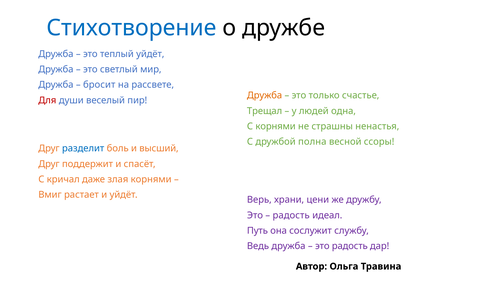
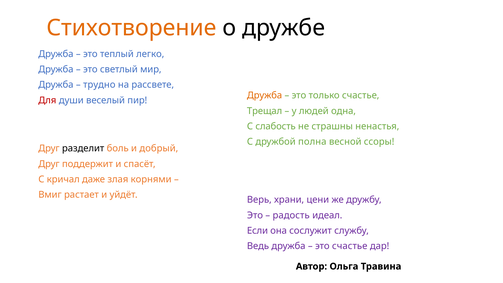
Стихотворение colour: blue -> orange
теплый уйдёт: уйдёт -> легко
бросит: бросит -> трудно
С корнями: корнями -> слабость
разделит colour: blue -> black
высший: высший -> добрый
Путь: Путь -> Если
это радость: радость -> счастье
